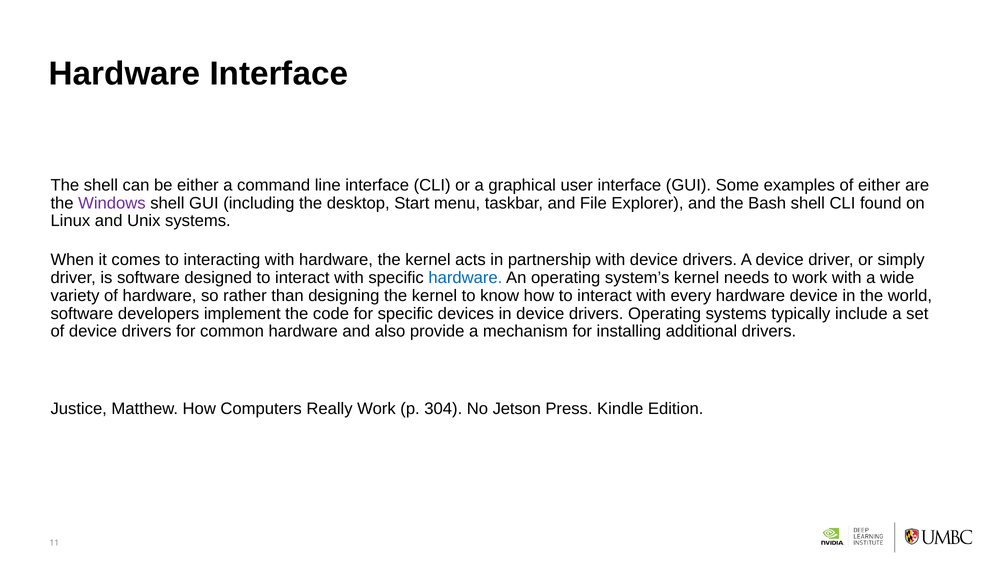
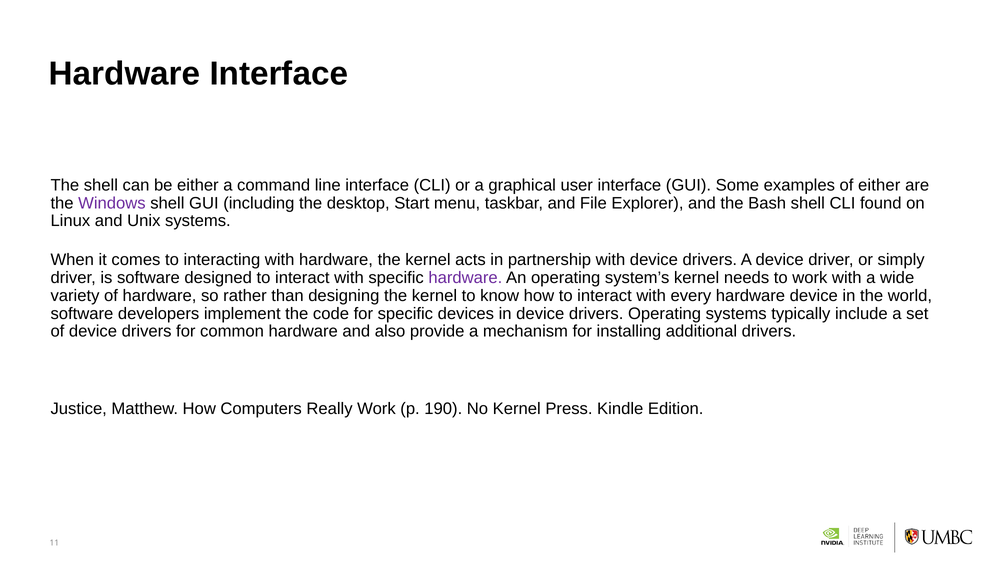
hardware at (465, 278) colour: blue -> purple
304: 304 -> 190
No Jetson: Jetson -> Kernel
